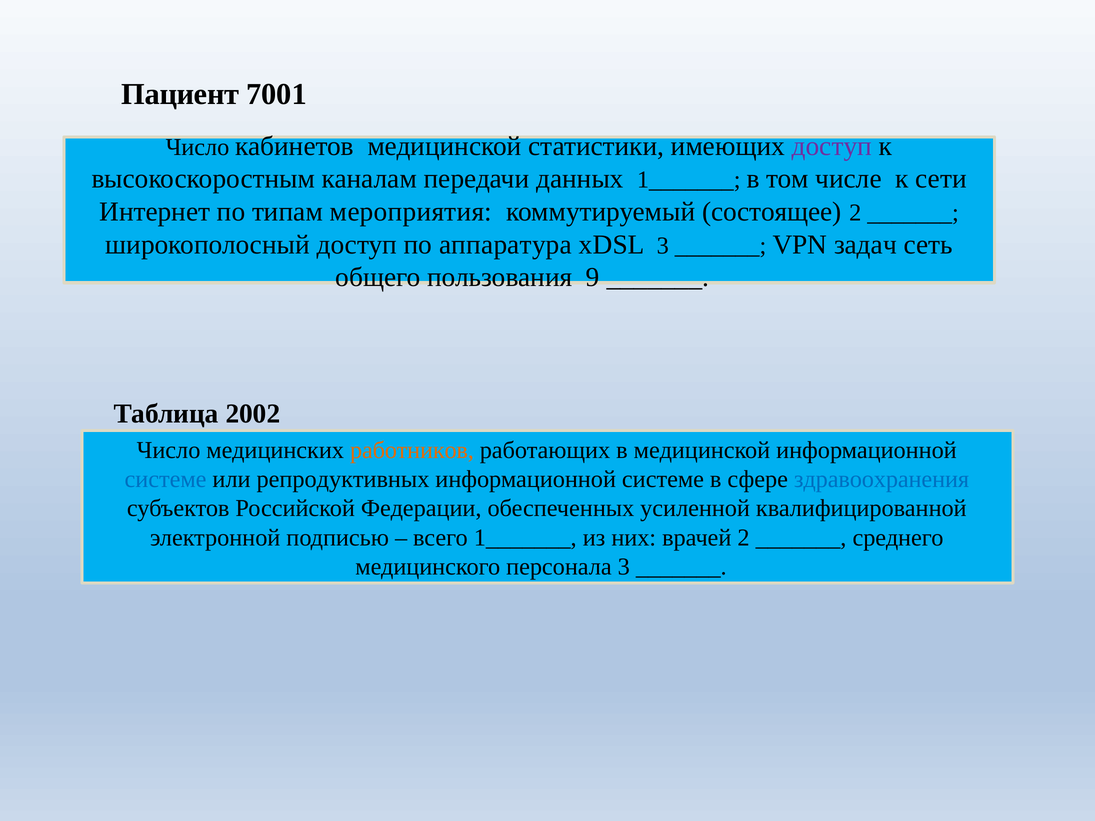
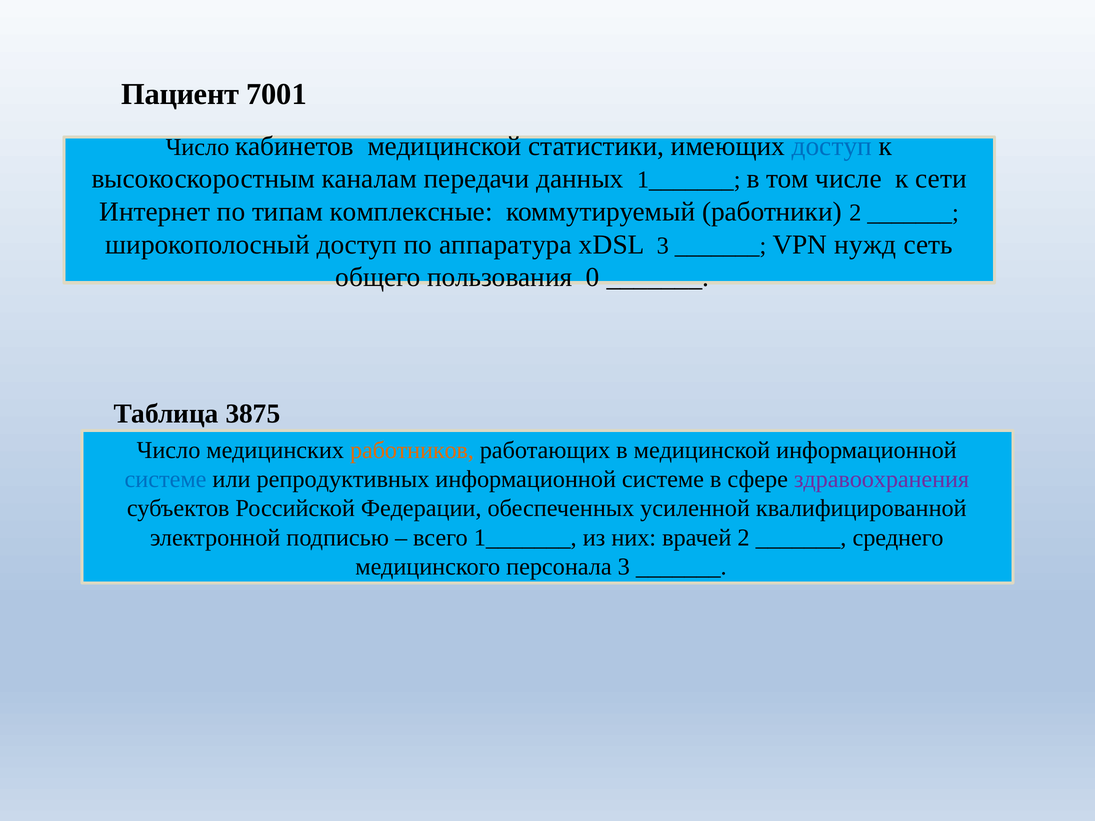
доступ at (832, 146) colour: purple -> blue
мероприятия: мероприятия -> комплексные
состоящее: состоящее -> работники
задач: задач -> нужд
9: 9 -> 0
2002: 2002 -> 3875
здравоохранения colour: blue -> purple
